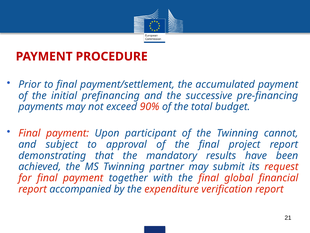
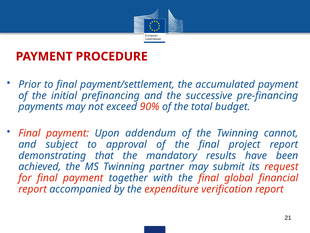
participant: participant -> addendum
